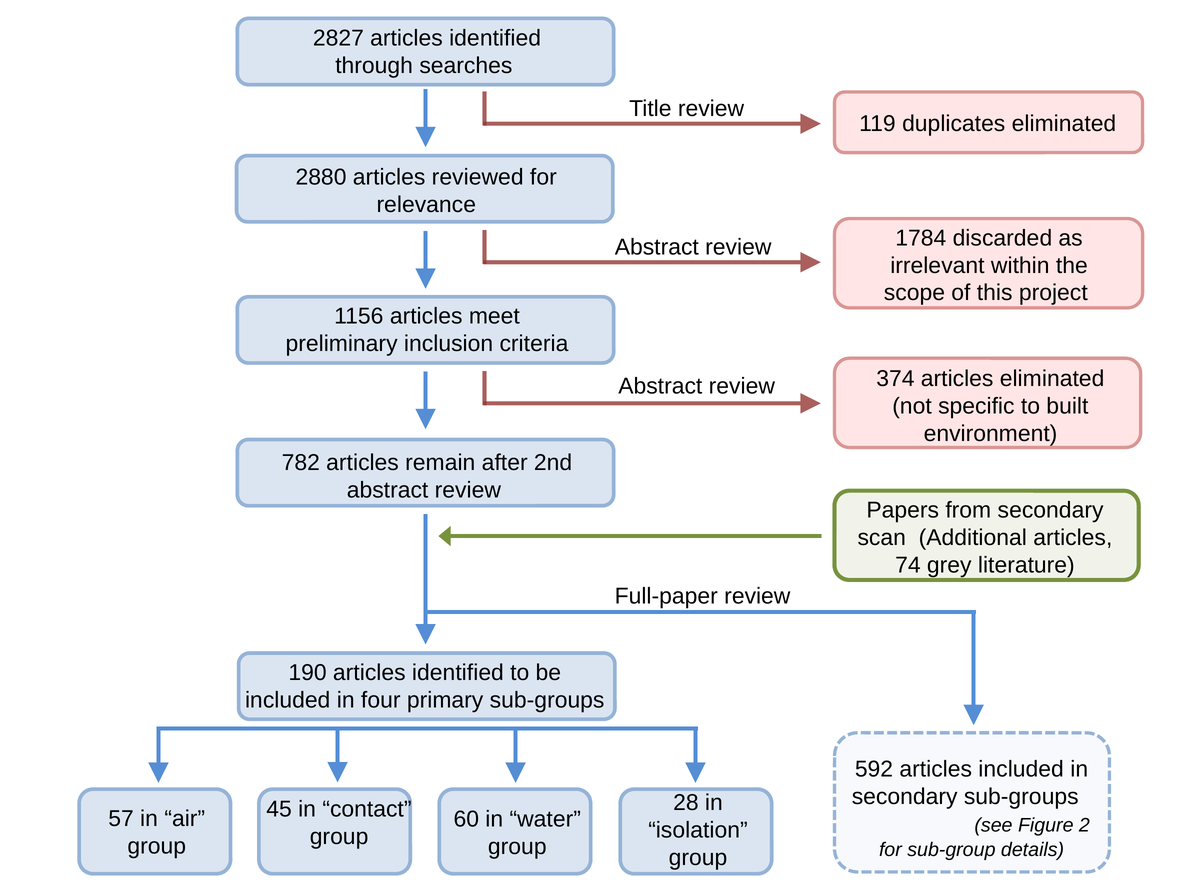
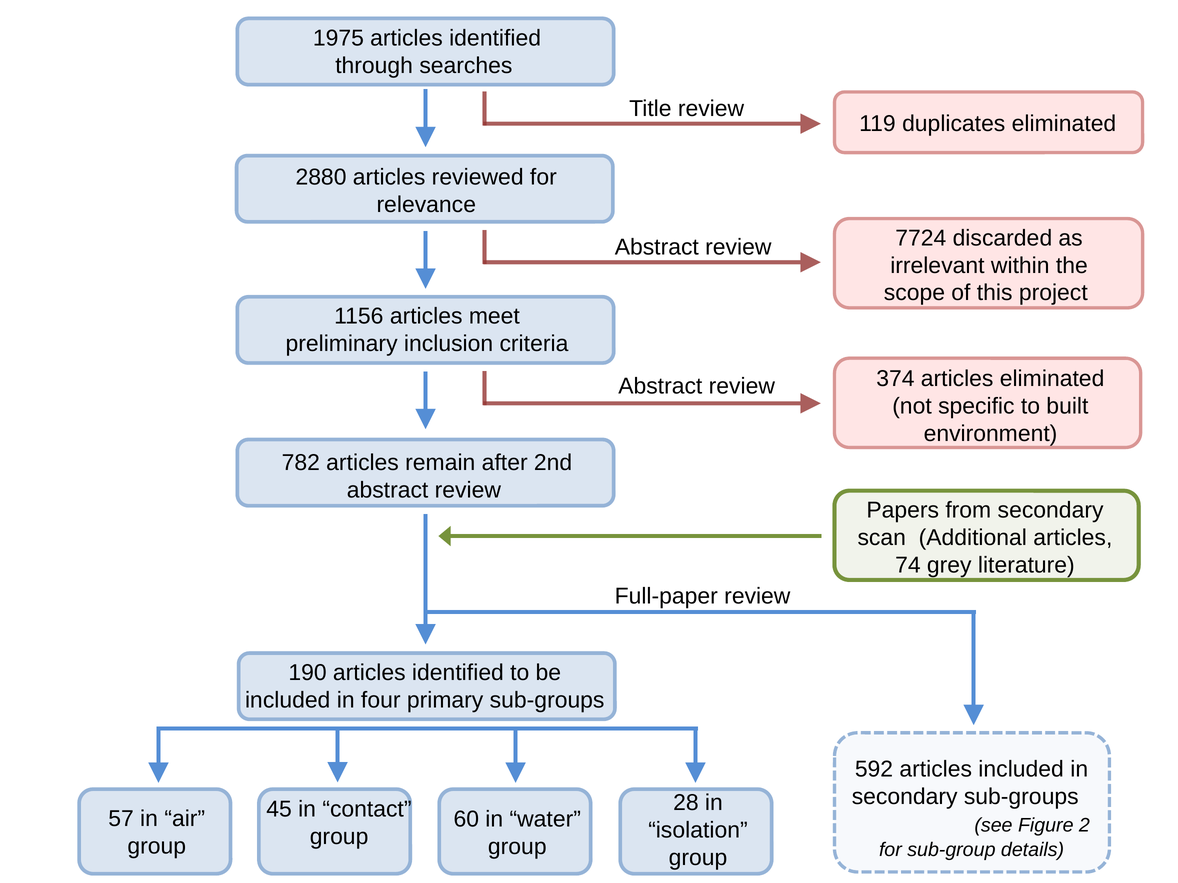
2827: 2827 -> 1975
1784: 1784 -> 7724
